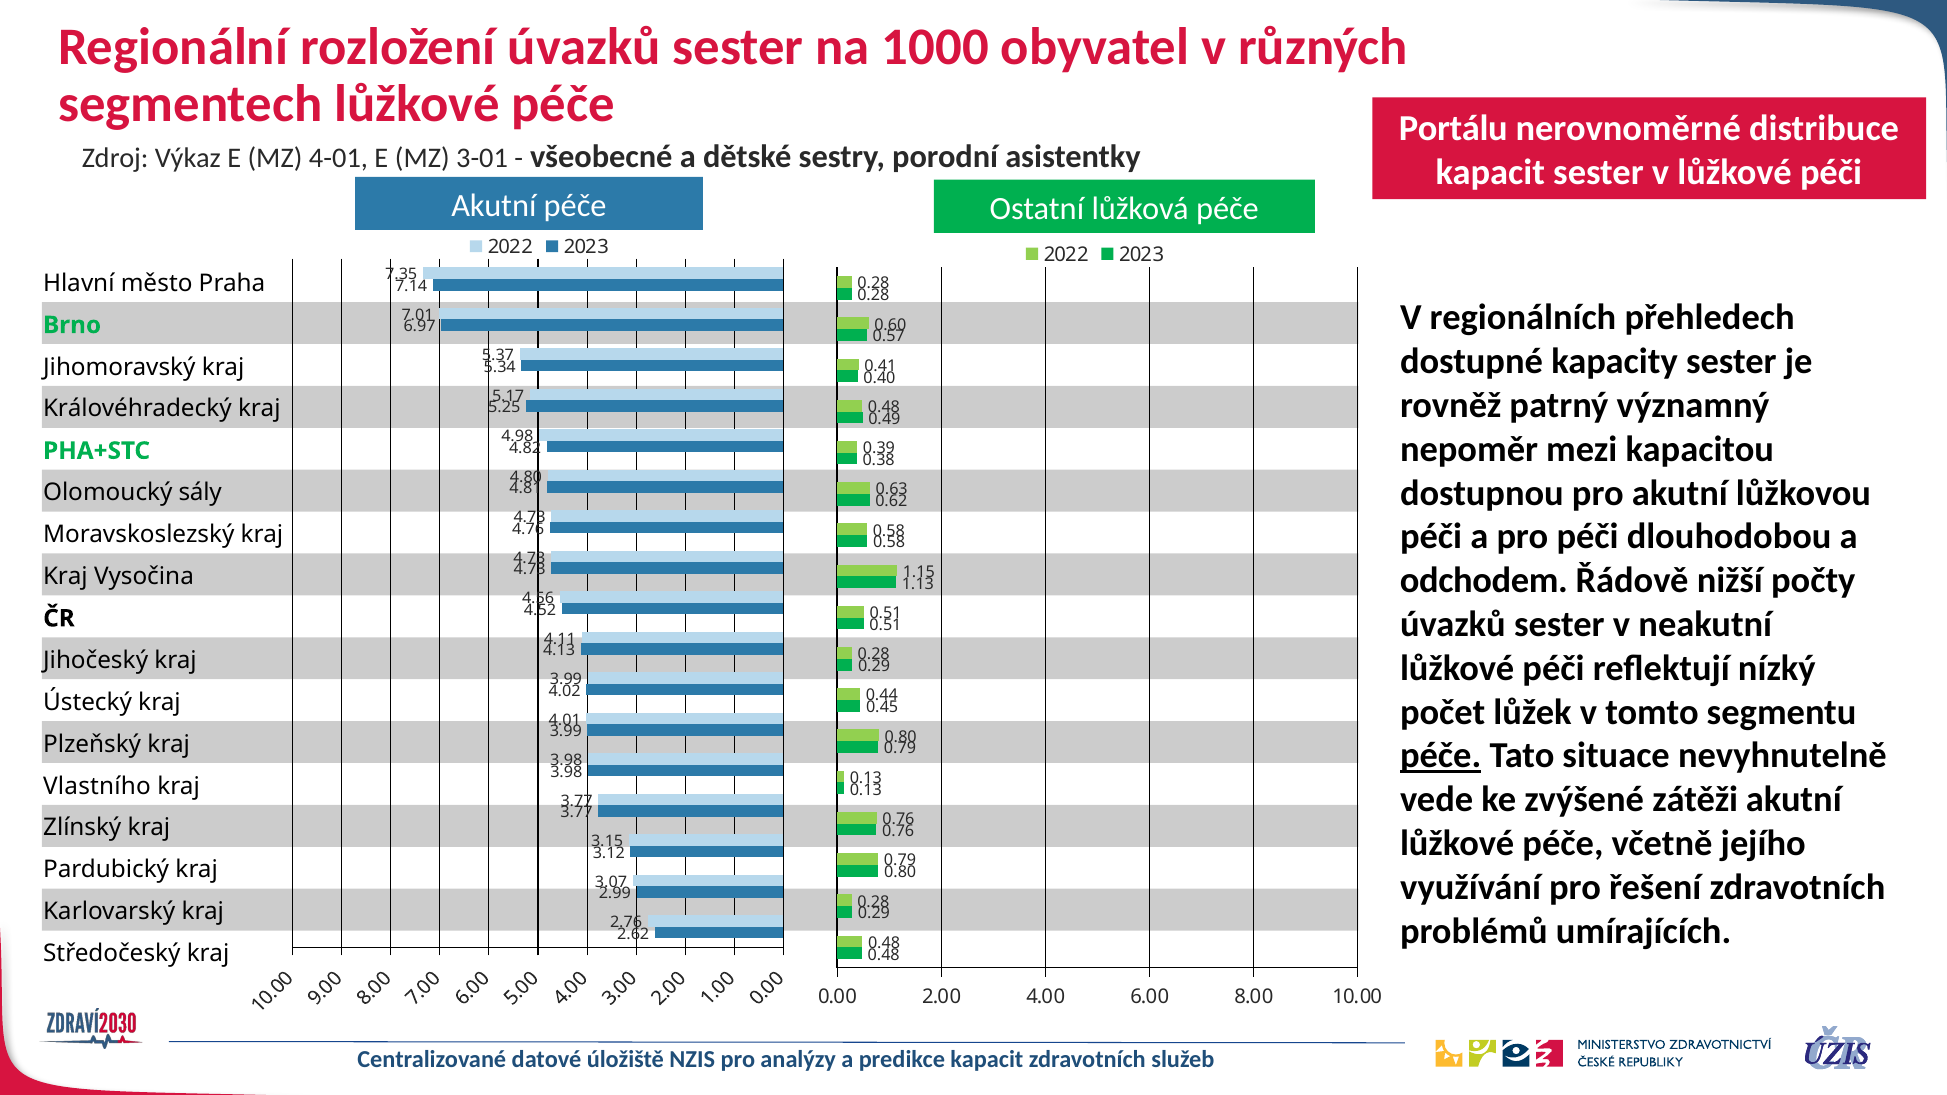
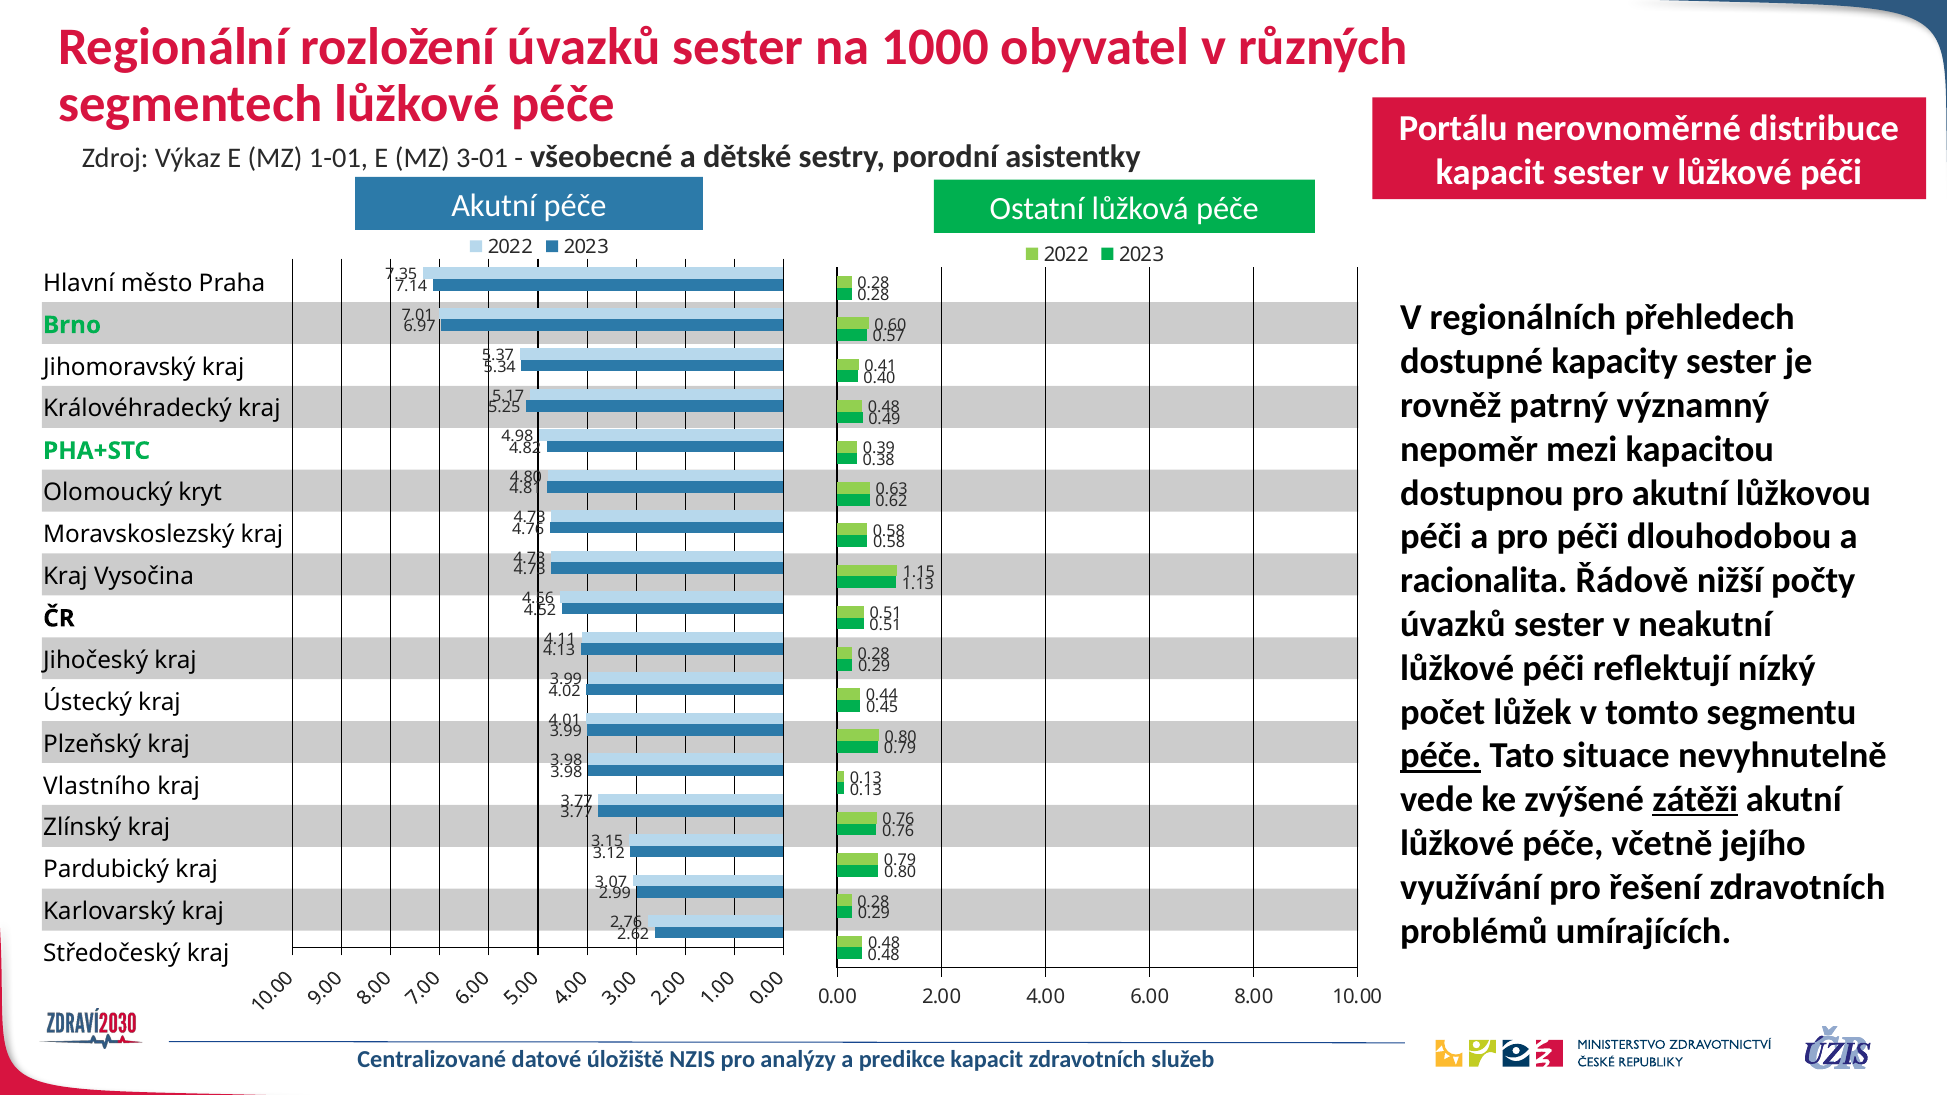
4-01: 4-01 -> 1-01
sály: sály -> kryt
odchodem: odchodem -> racionalita
zátěži underline: none -> present
